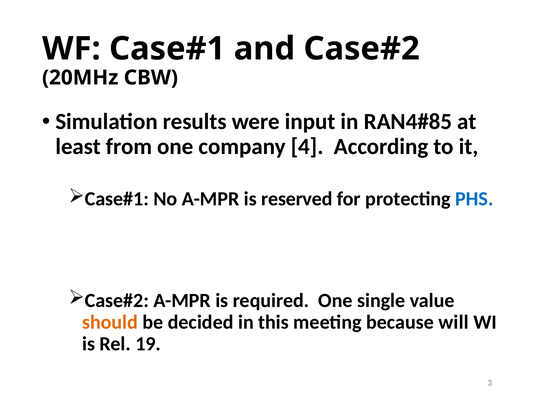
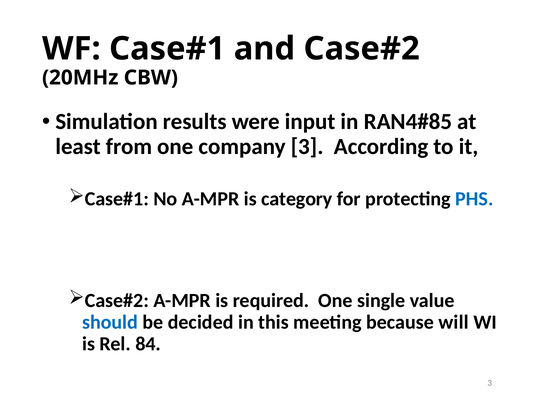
company 4: 4 -> 3
reserved: reserved -> category
should colour: orange -> blue
19: 19 -> 84
